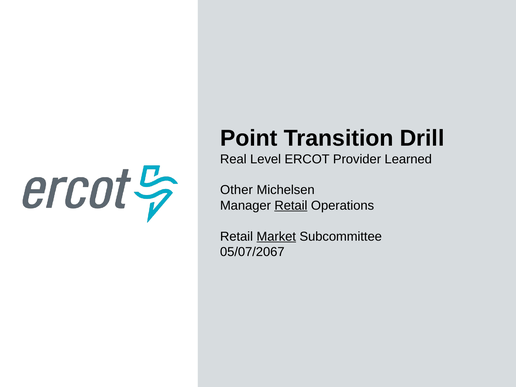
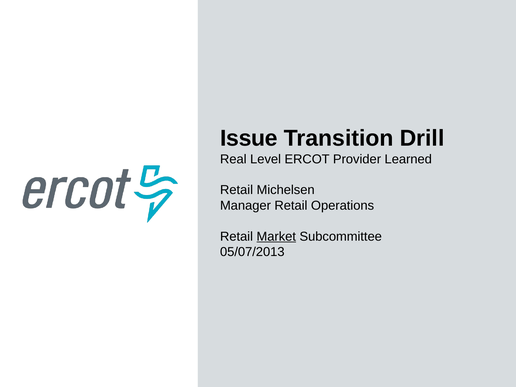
Point: Point -> Issue
Other at (236, 190): Other -> Retail
Retail at (291, 206) underline: present -> none
05/07/2067: 05/07/2067 -> 05/07/2013
